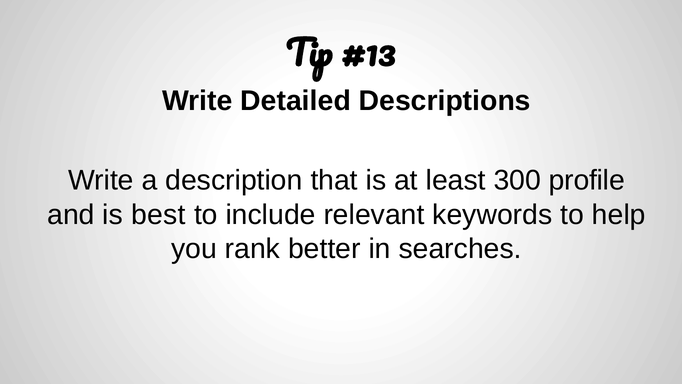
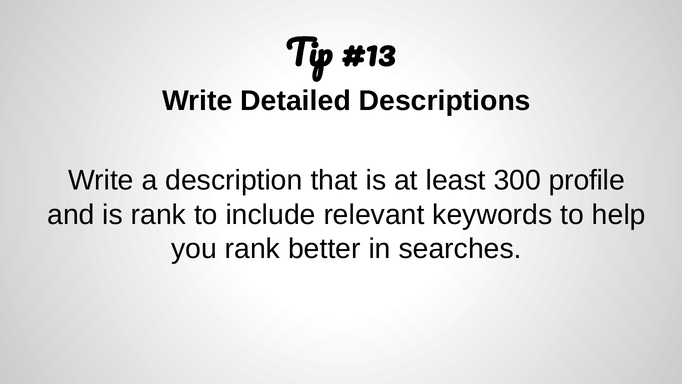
is best: best -> rank
